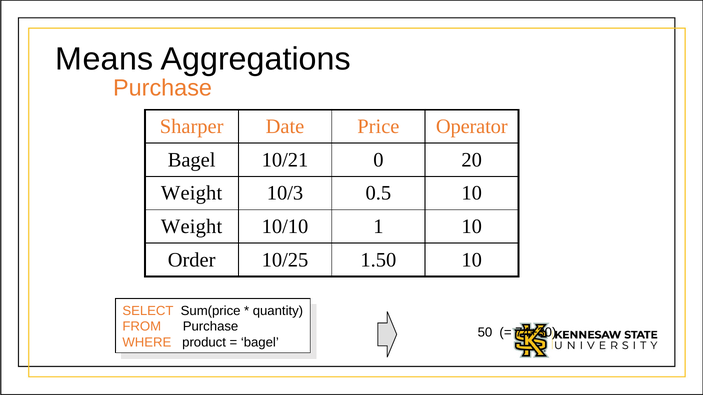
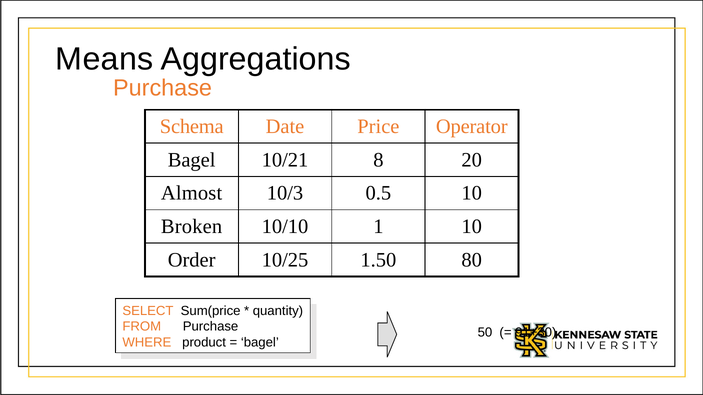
Sharper: Sharper -> Schema
0: 0 -> 8
Weight at (192, 193): Weight -> Almost
Weight at (192, 227): Weight -> Broken
1.50 10: 10 -> 80
74+30: 74+30 -> 91+30
